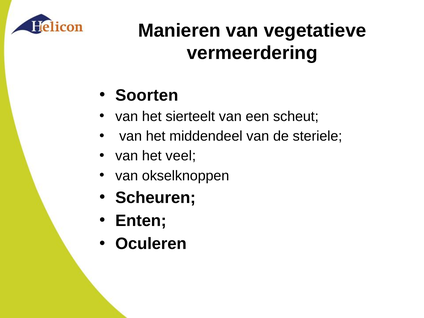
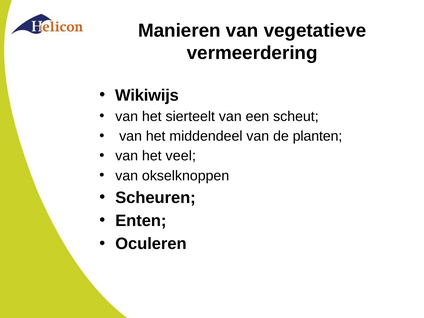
Soorten: Soorten -> Wikiwijs
steriele: steriele -> planten
